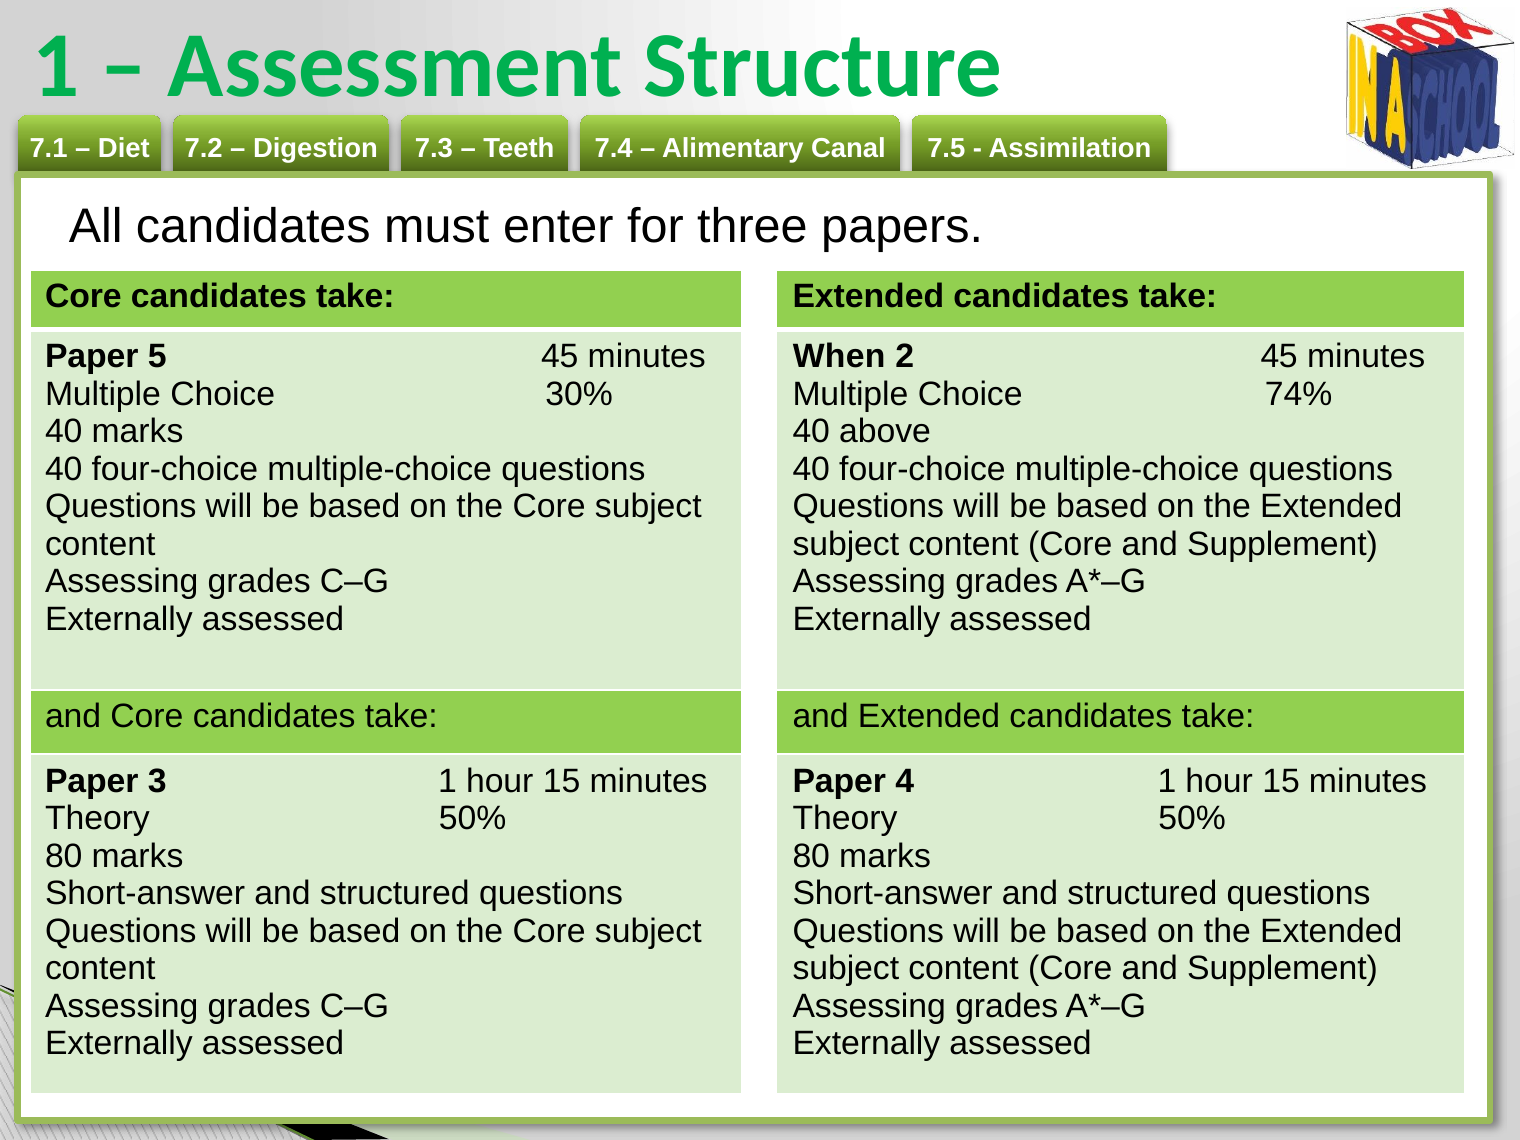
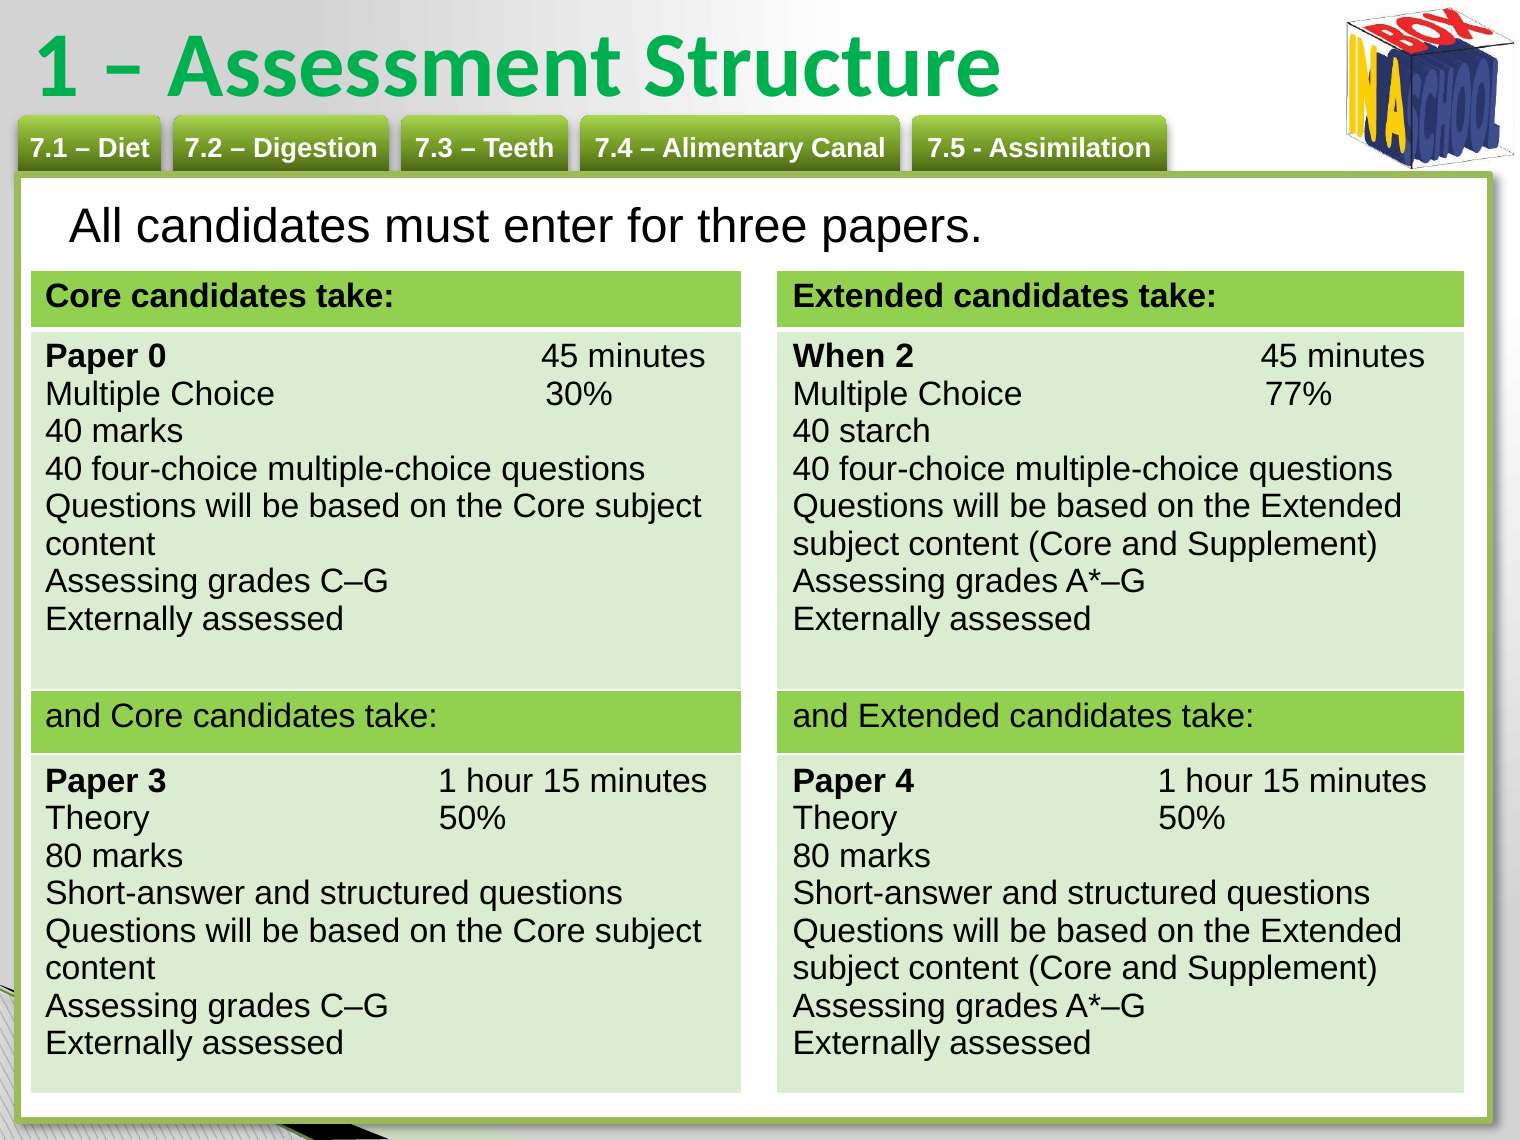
5: 5 -> 0
74%: 74% -> 77%
above: above -> starch
